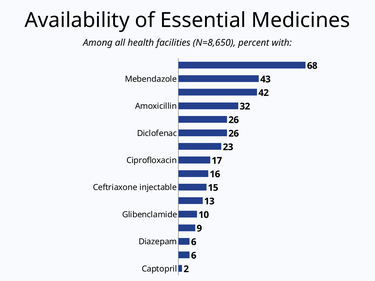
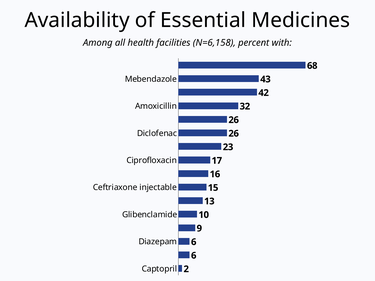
N=8,650: N=8,650 -> N=6,158
